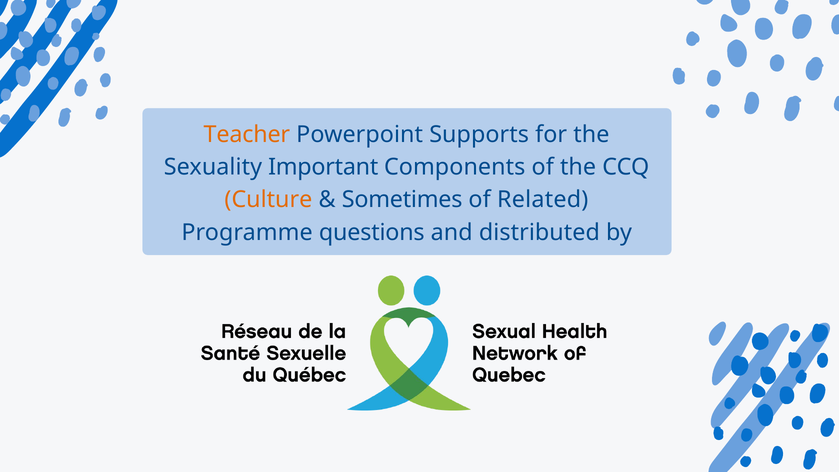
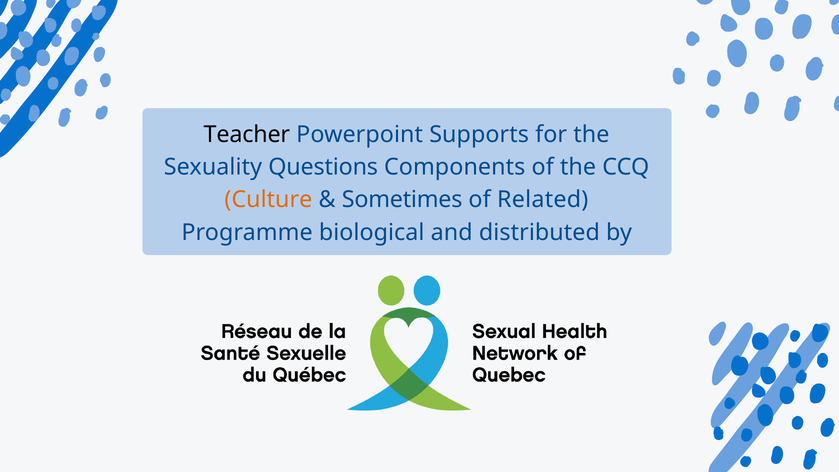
Teacher colour: orange -> black
Important: Important -> Questions
questions: questions -> biological
